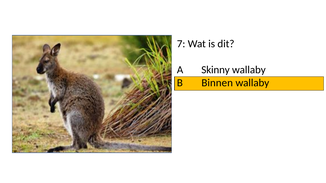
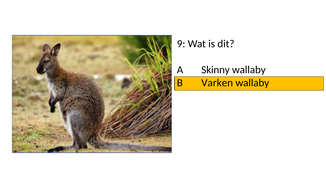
7: 7 -> 9
Binnen: Binnen -> Varken
